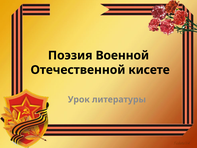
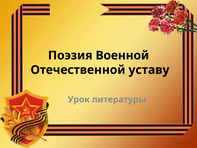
кисете: кисете -> уставу
